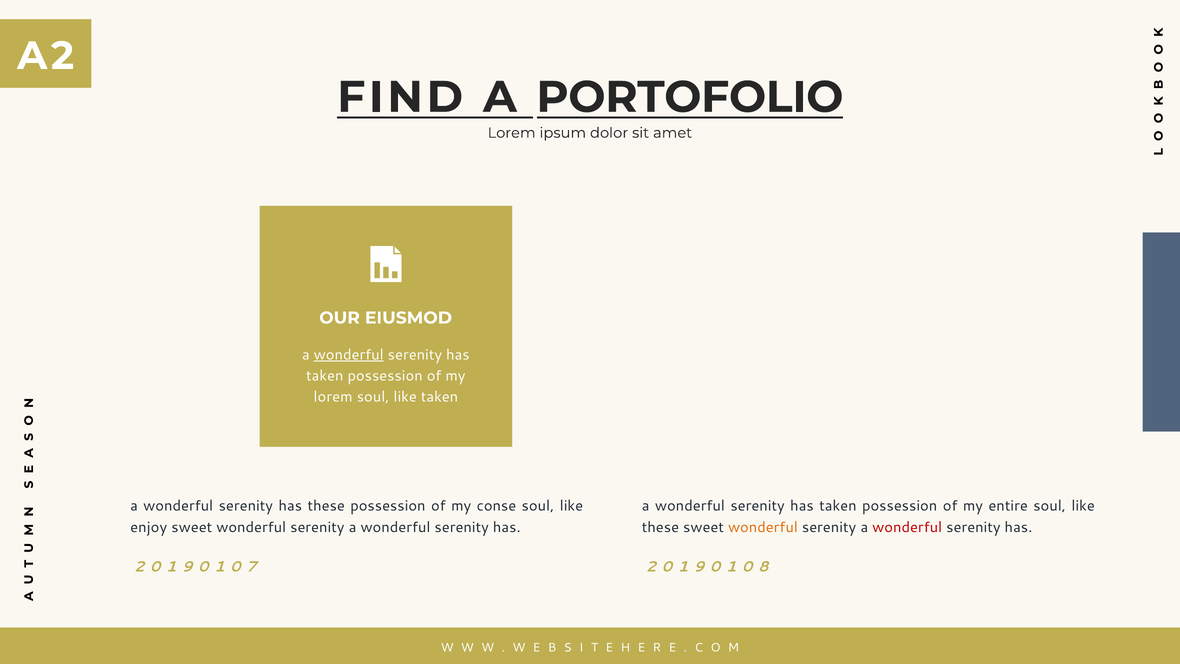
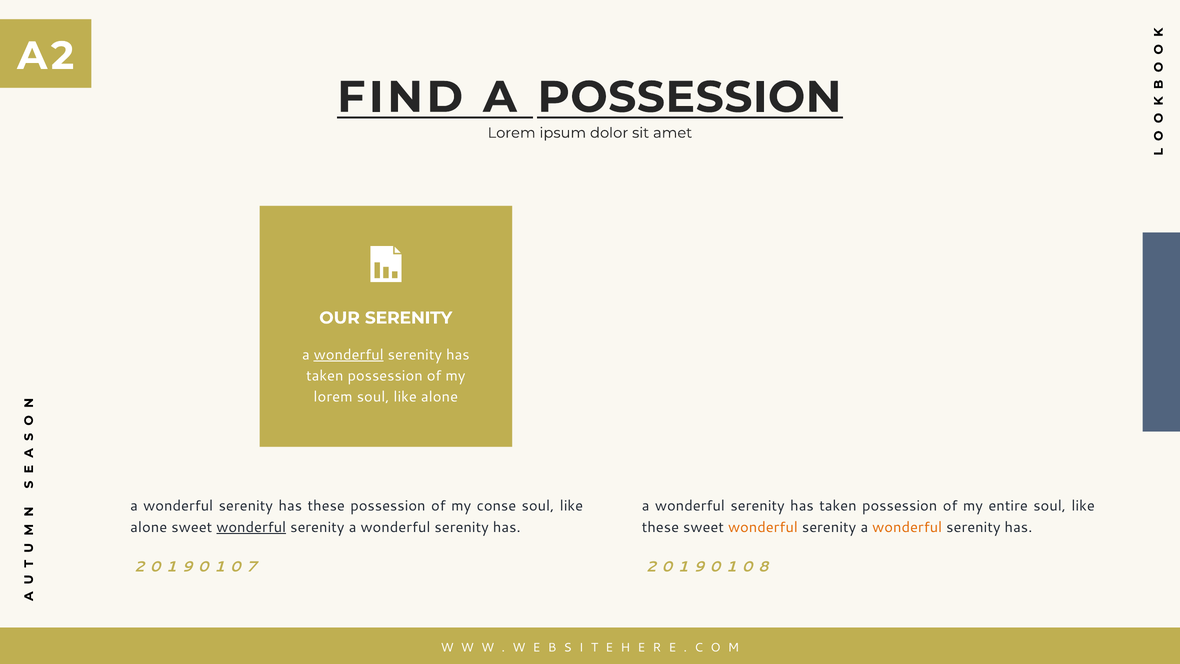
A PORTOFOLIO: PORTOFOLIO -> POSSESSION
OUR EIUSMOD: EIUSMOD -> SERENITY
taken at (440, 397): taken -> alone
enjoy at (149, 527): enjoy -> alone
wonderful at (251, 527) underline: none -> present
wonderful at (907, 527) colour: red -> orange
